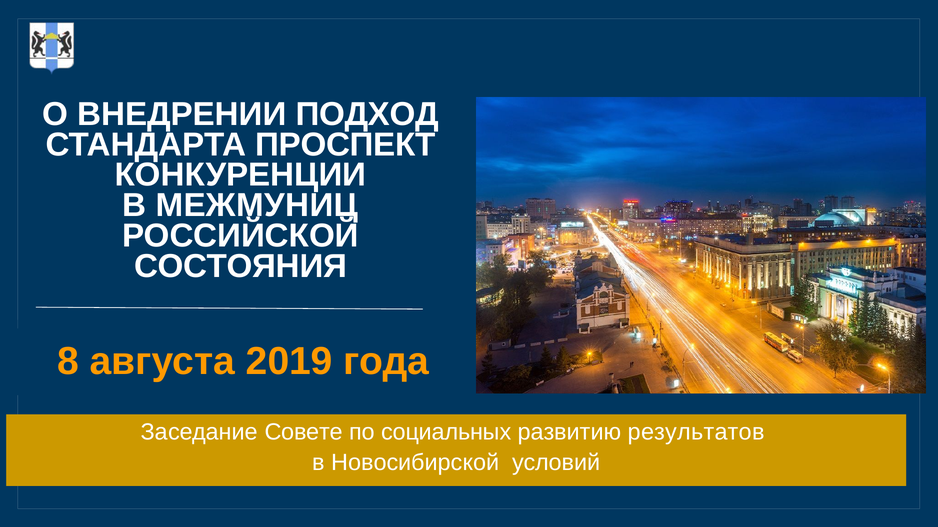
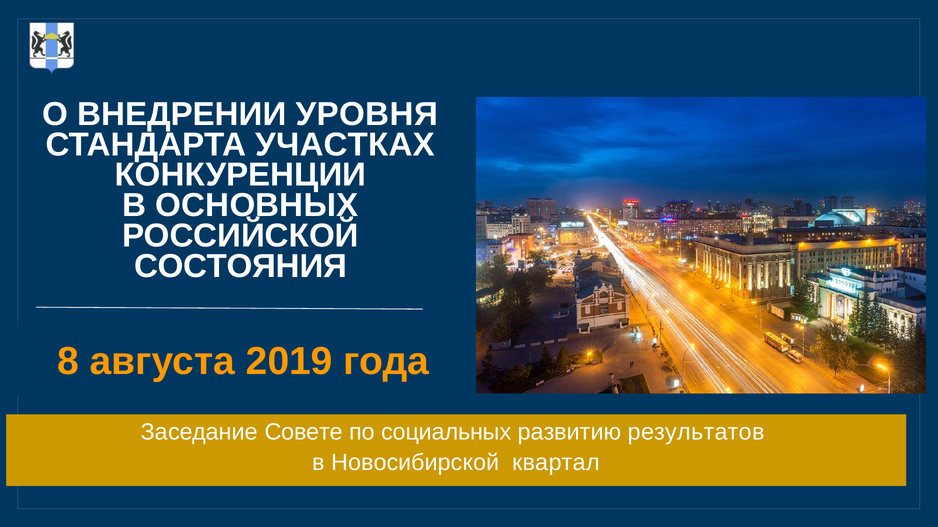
ПОДХОД: ПОДХОД -> УРОВНЯ
ПРОСПЕКТ: ПРОСПЕКТ -> УЧАСТКАХ
МЕЖМУНИЦ: МЕЖМУНИЦ -> ОСНОВНЫХ
условий: условий -> квартал
